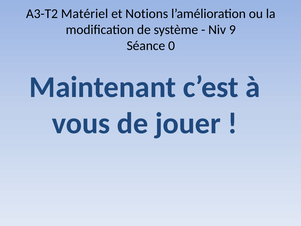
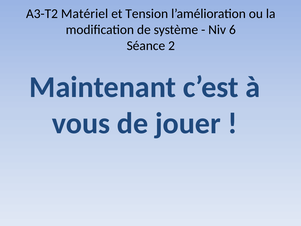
Notions: Notions -> Tension
9: 9 -> 6
0: 0 -> 2
